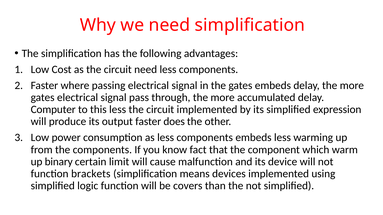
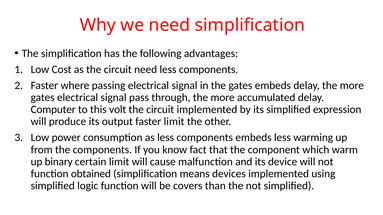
this less: less -> volt
faster does: does -> limit
brackets: brackets -> obtained
